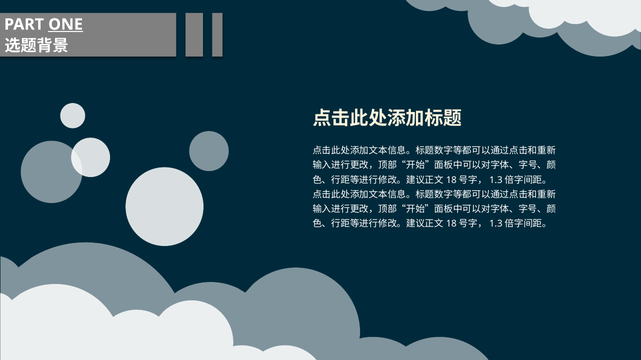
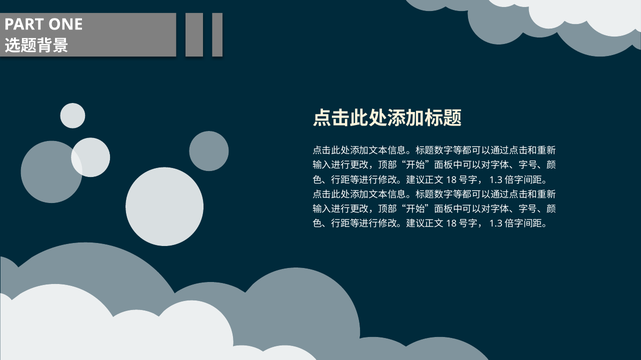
ONE underline: present -> none
